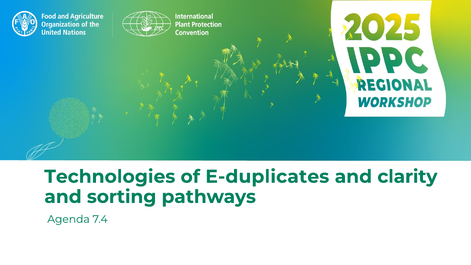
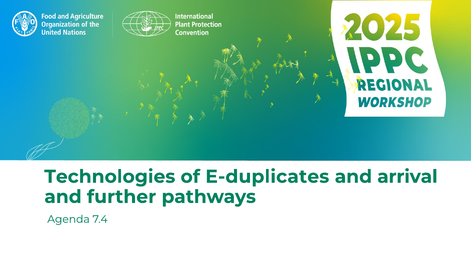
clarity: clarity -> arrival
sorting: sorting -> further
